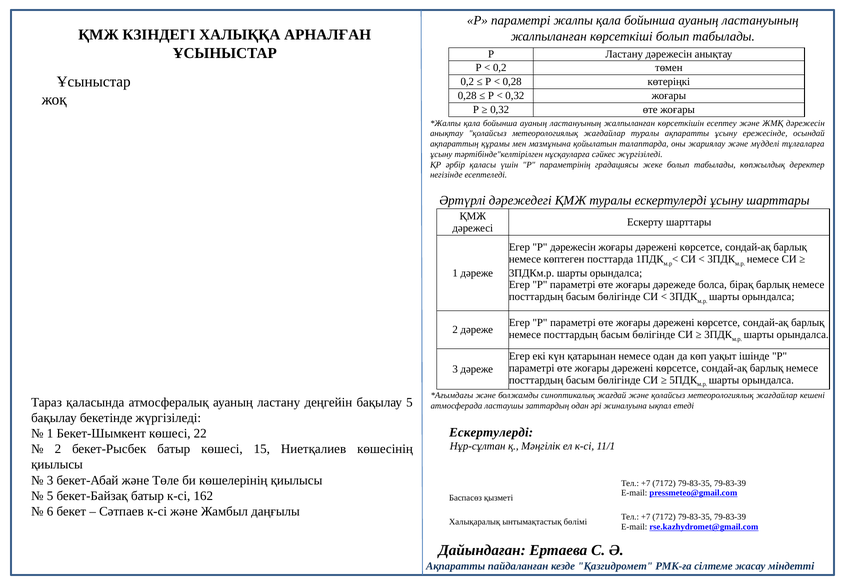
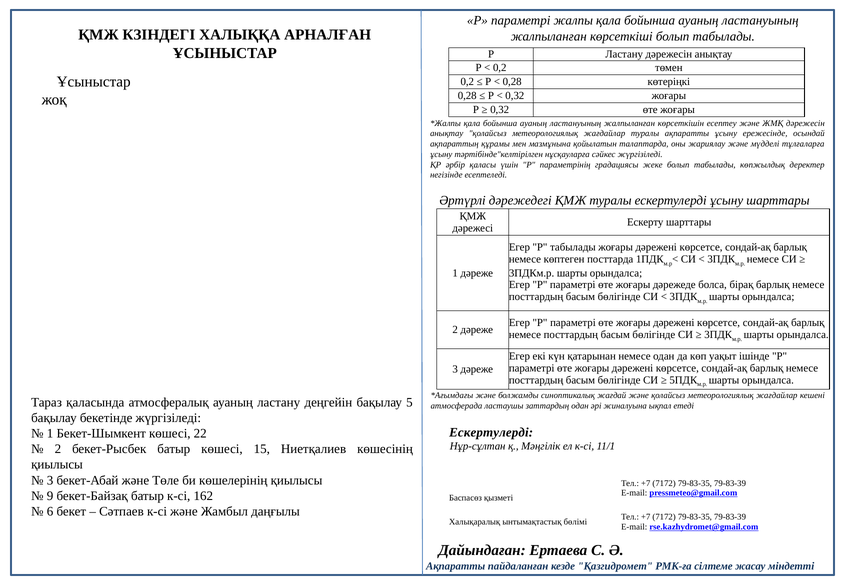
Р дәрежесін: дәрежесін -> табылады
5 at (50, 496): 5 -> 9
